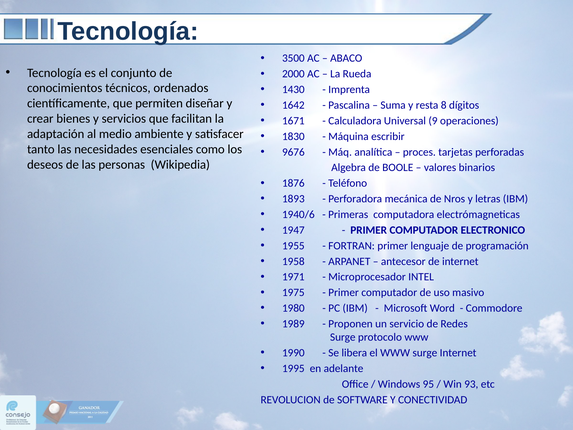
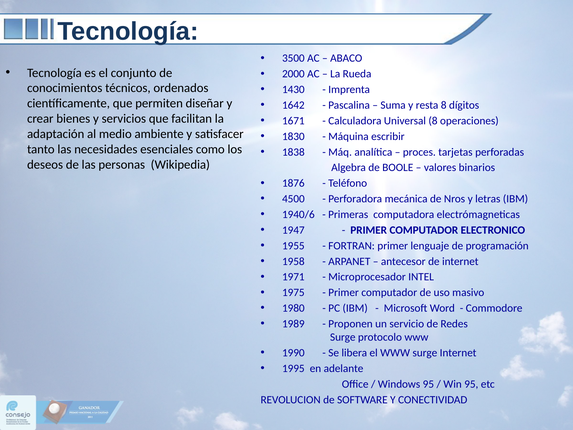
Universal 9: 9 -> 8
9676: 9676 -> 1838
1893: 1893 -> 4500
Win 93: 93 -> 95
